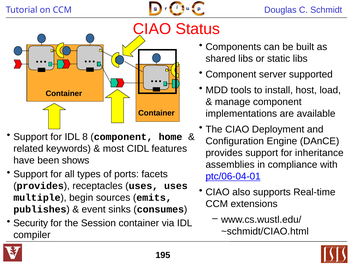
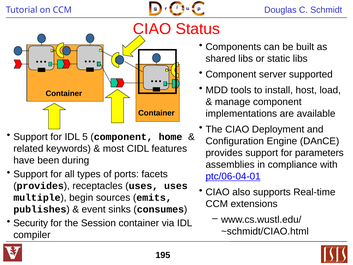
8: 8 -> 5
inheritance: inheritance -> parameters
shows: shows -> during
